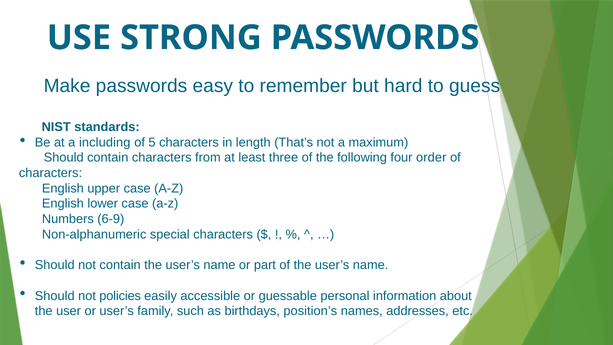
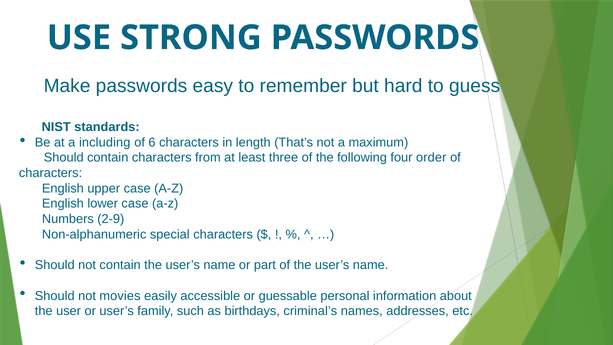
5: 5 -> 6
6-9: 6-9 -> 2-9
policies: policies -> movies
position’s: position’s -> criminal’s
